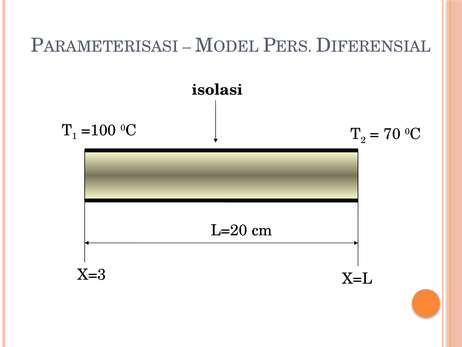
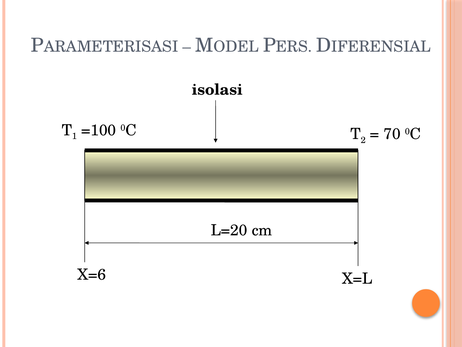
X=3: X=3 -> X=6
